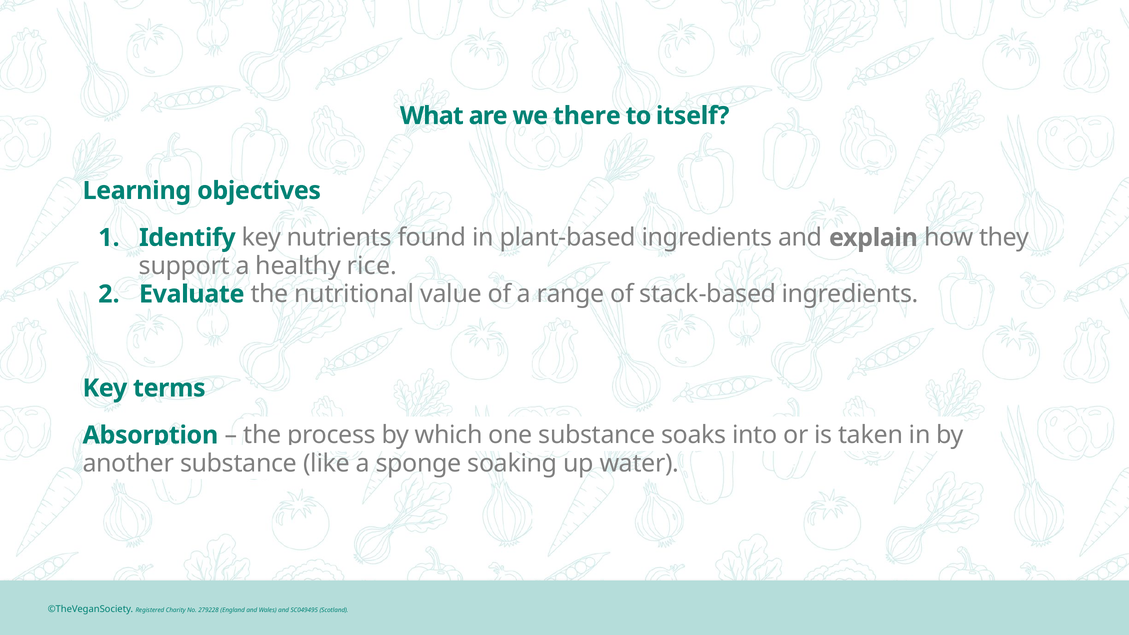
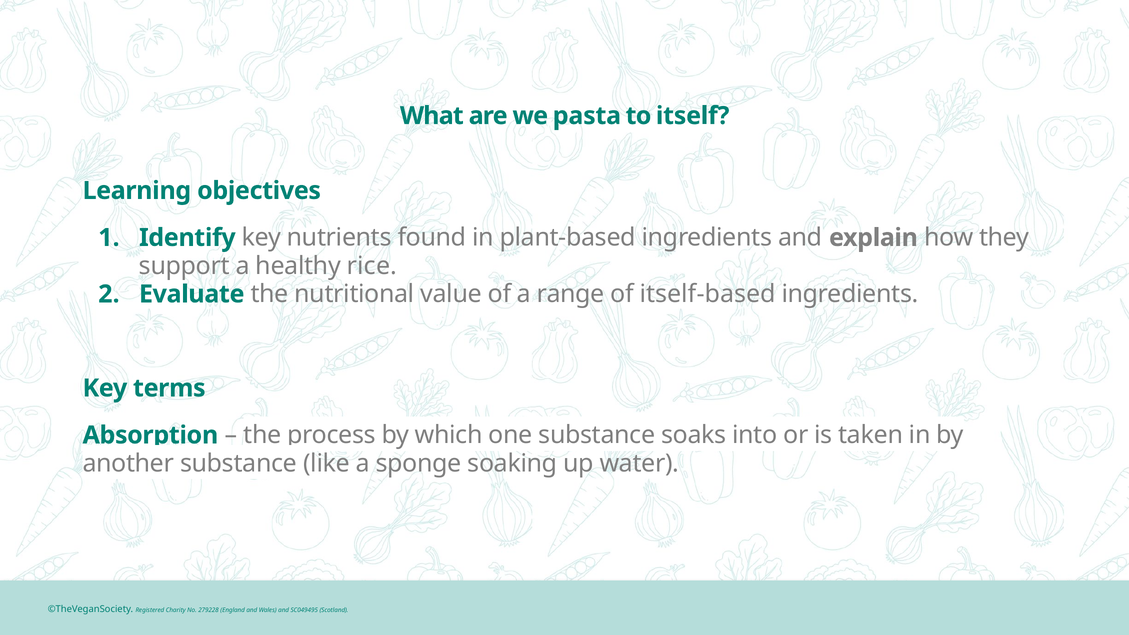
there: there -> pasta
stack-based: stack-based -> itself-based
